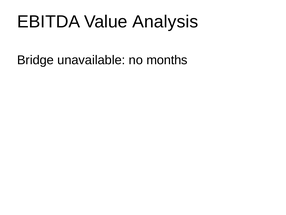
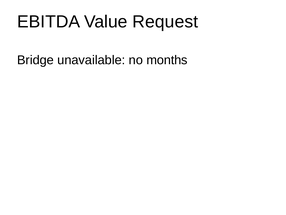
Analysis: Analysis -> Request
